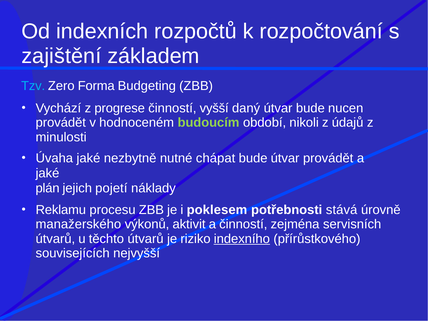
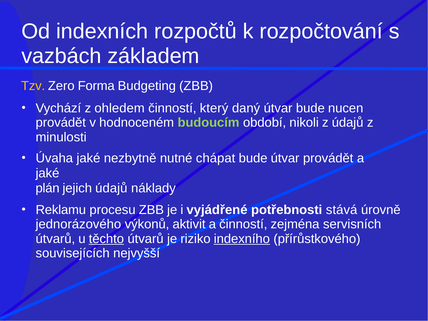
zajištění: zajištění -> vazbách
Tzv colour: light blue -> yellow
progrese: progrese -> ohledem
vyšší: vyšší -> který
jejich pojetí: pojetí -> údajů
poklesem: poklesem -> vyjádřené
manažerského: manažerského -> jednorázového
těchto underline: none -> present
